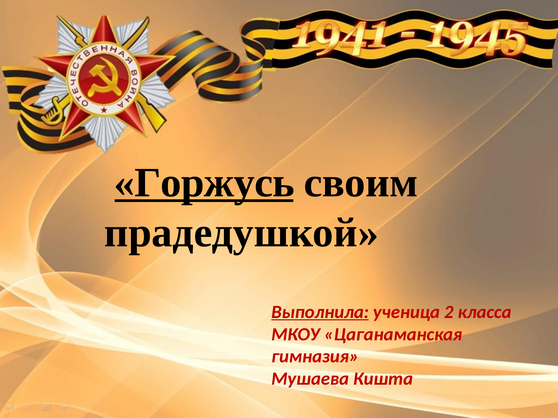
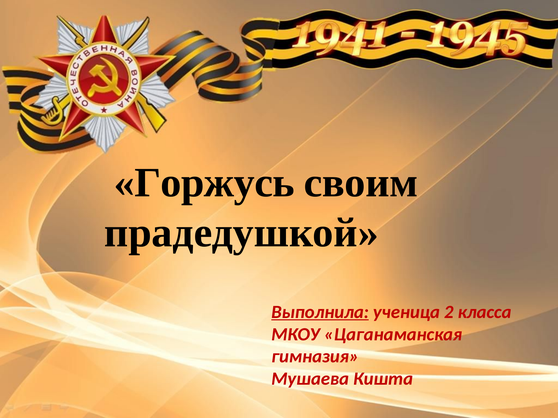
Горжусь underline: present -> none
